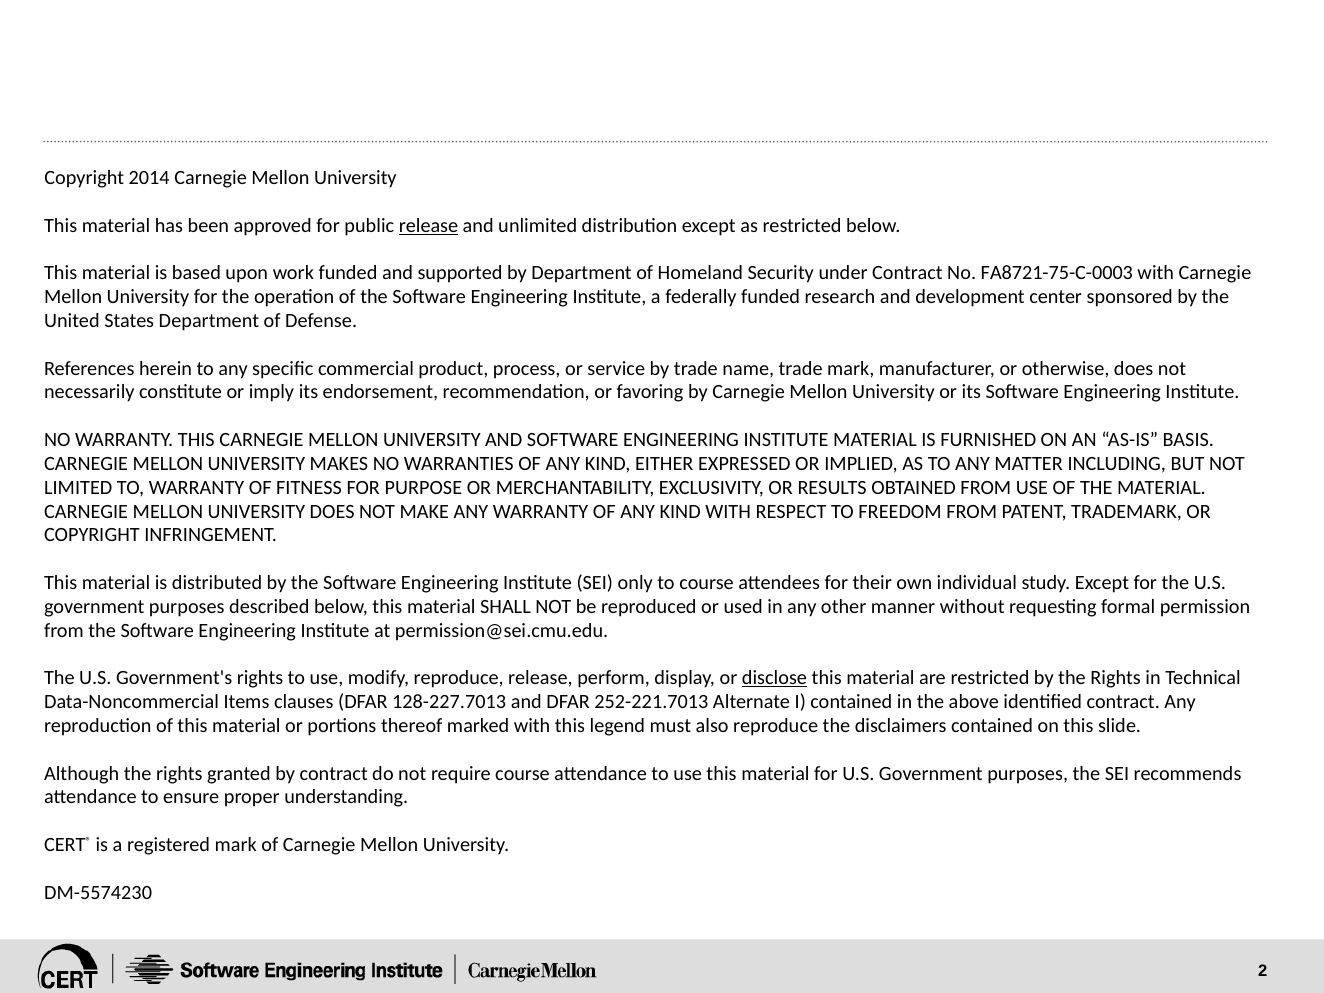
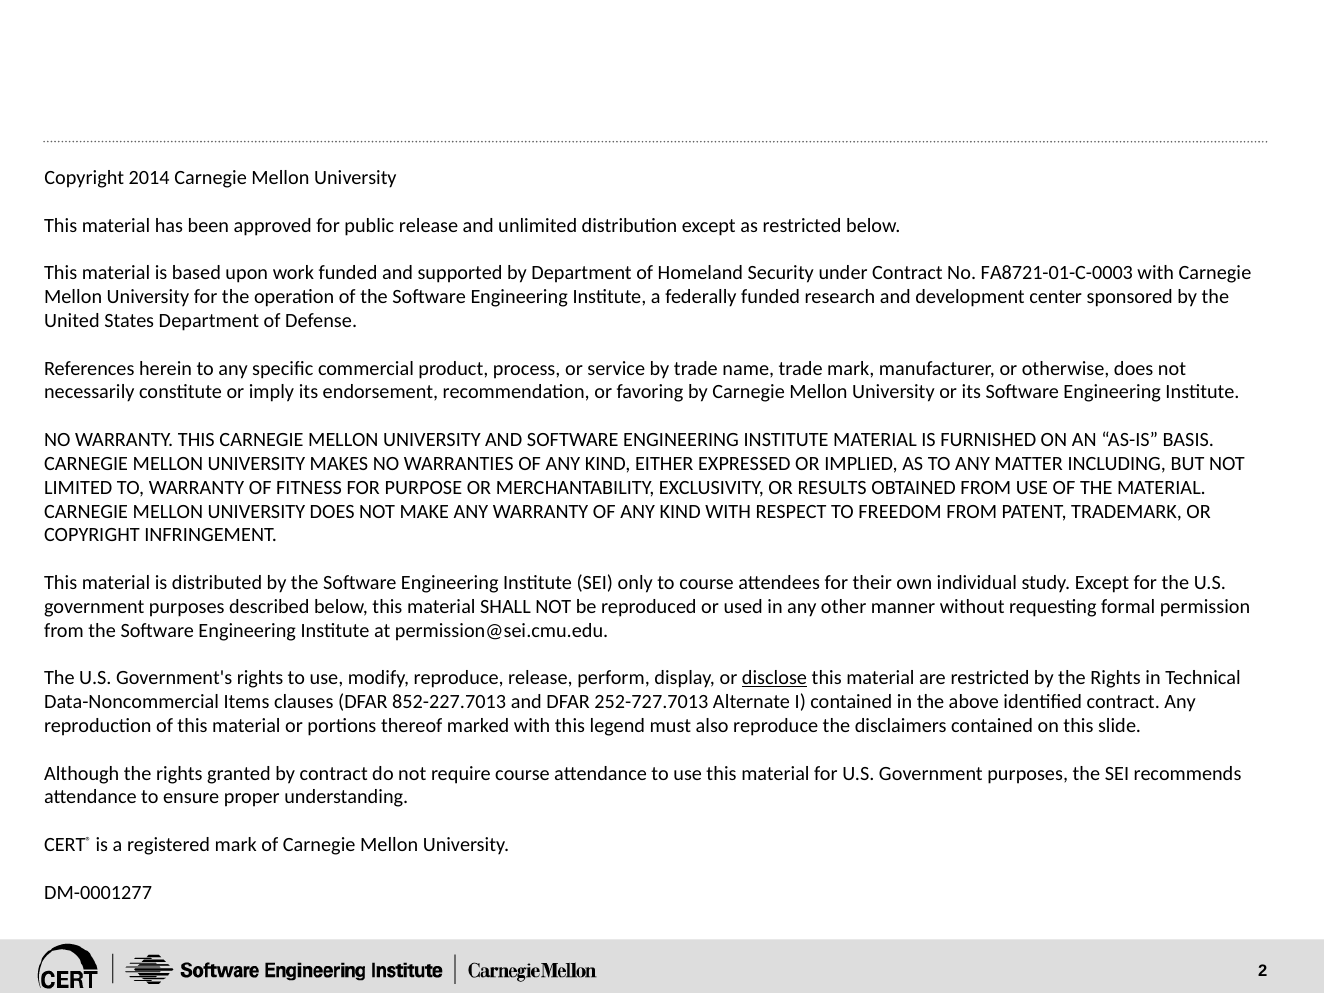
release at (429, 225) underline: present -> none
FA8721-75-C-0003: FA8721-75-C-0003 -> FA8721-01-C-0003
128-227.7013: 128-227.7013 -> 852-227.7013
252-221.7013: 252-221.7013 -> 252-727.7013
DM-5574230: DM-5574230 -> DM-0001277
